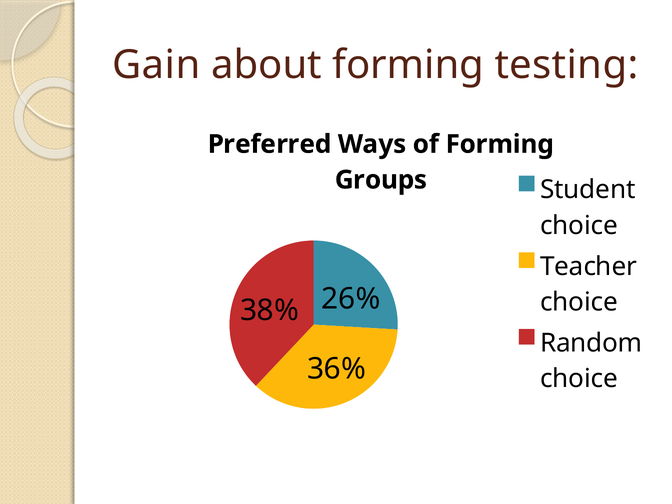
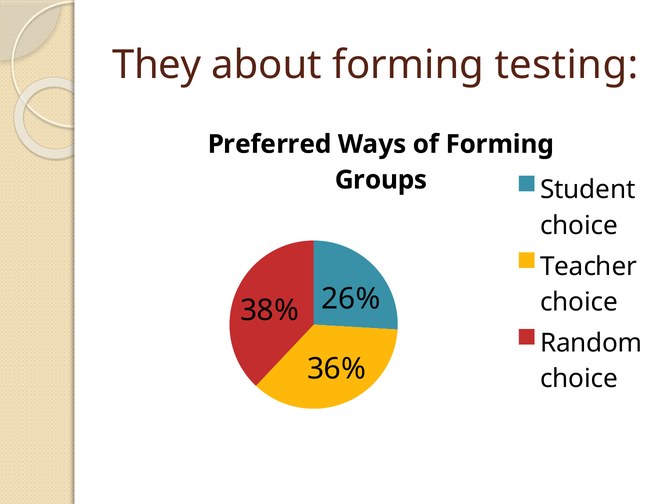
Gain: Gain -> They
